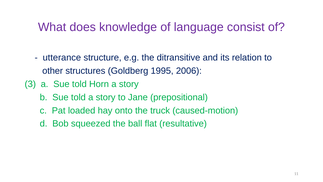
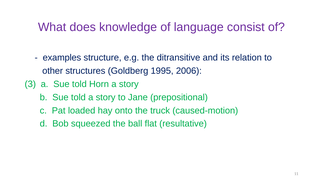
utterance: utterance -> examples
